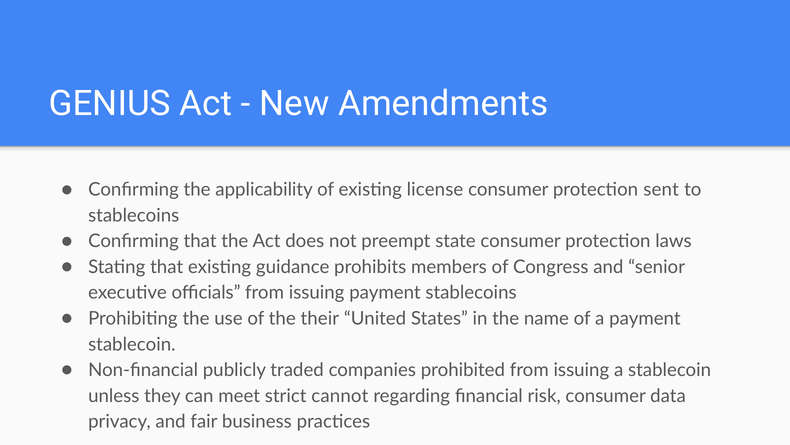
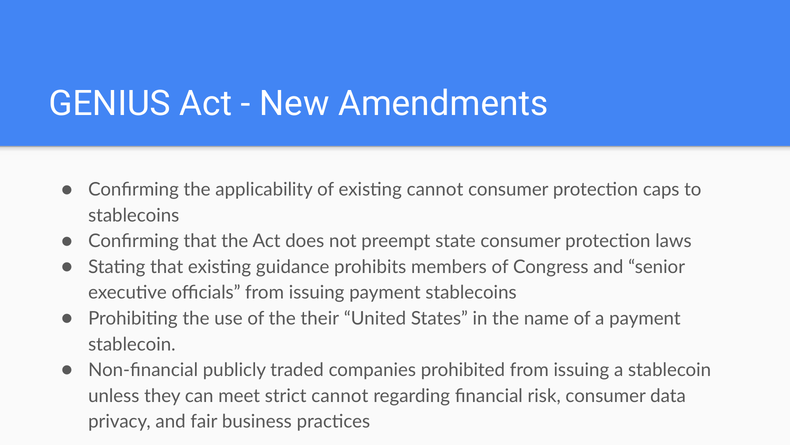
existing license: license -> cannot
sent: sent -> caps
